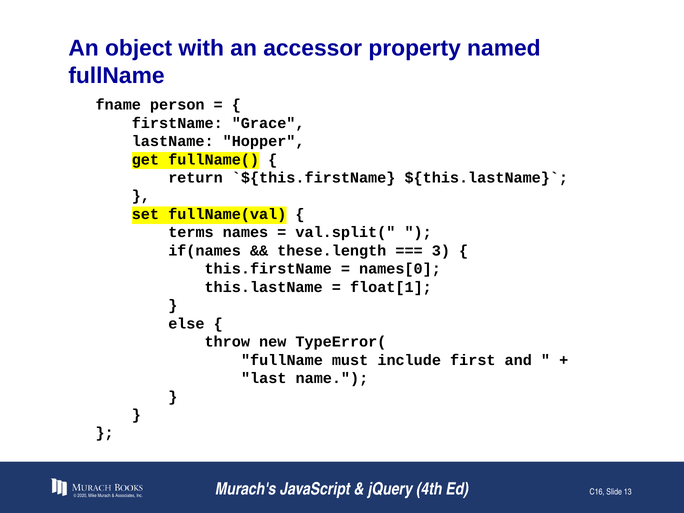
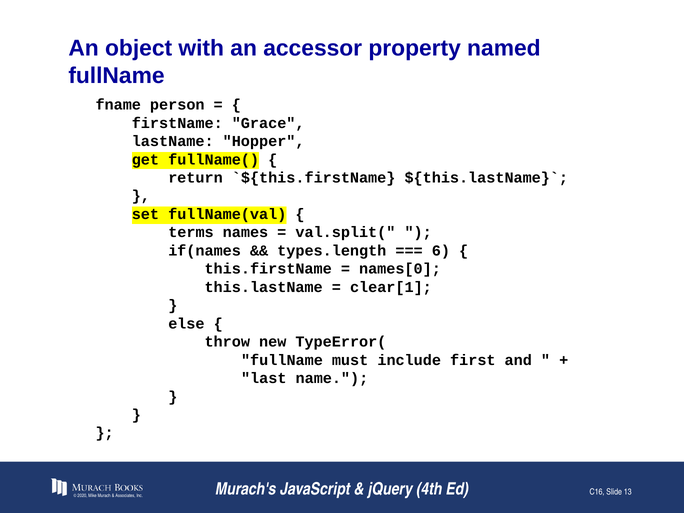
these.length: these.length -> types.length
3: 3 -> 6
float[1: float[1 -> clear[1
